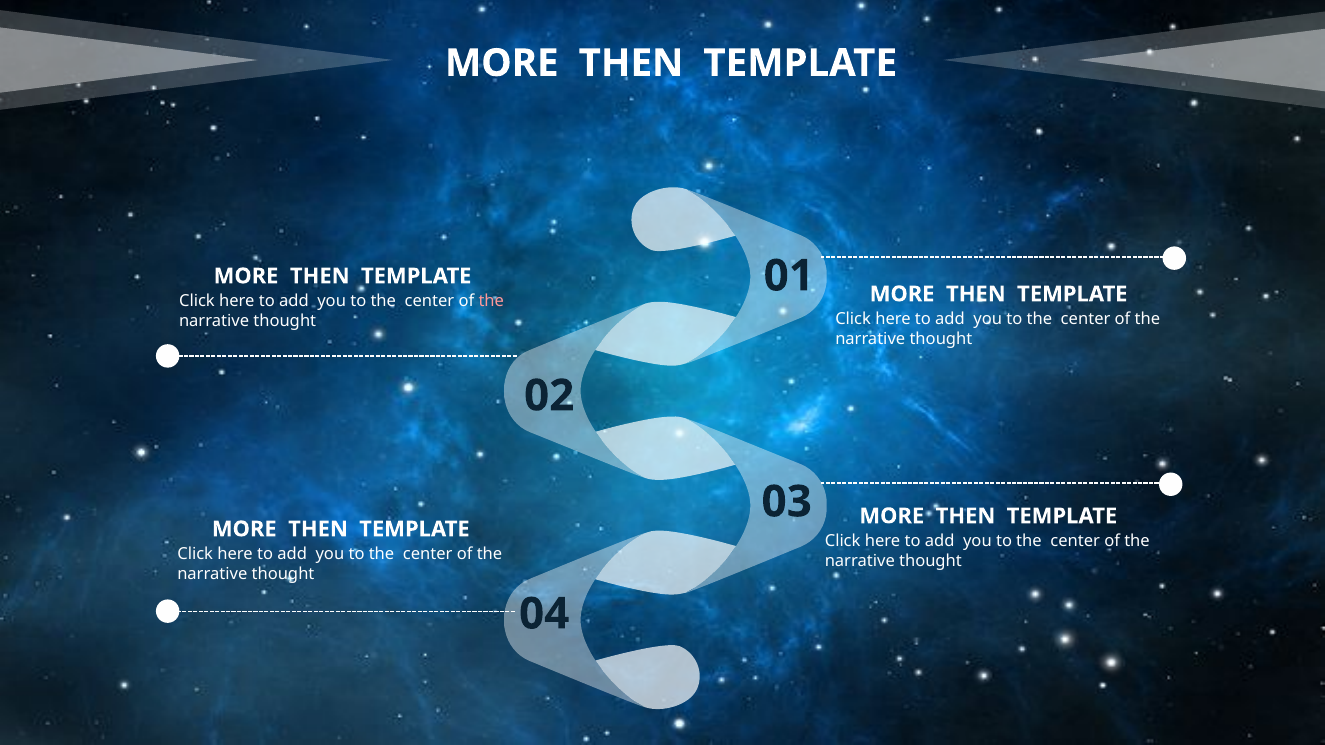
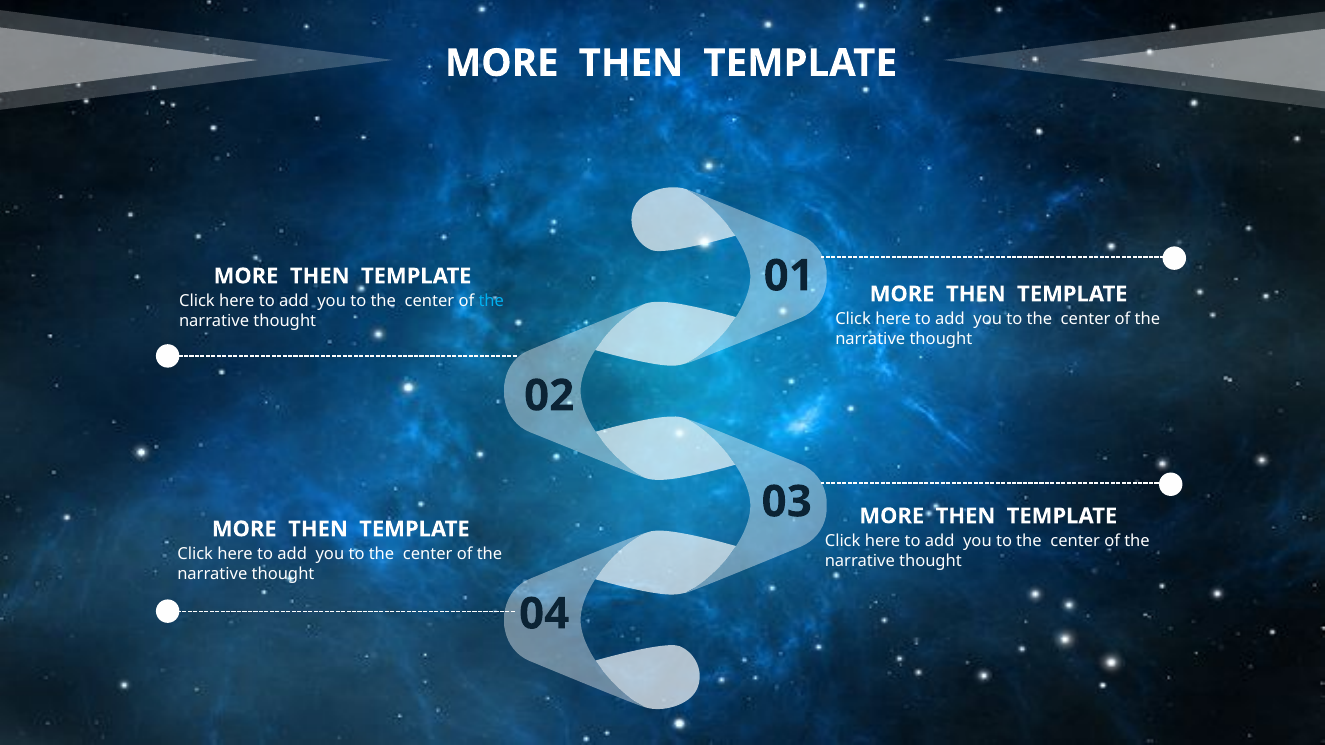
the at (491, 301) colour: pink -> light blue
